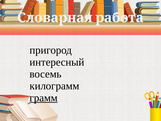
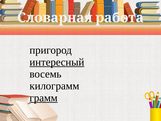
интересный underline: none -> present
